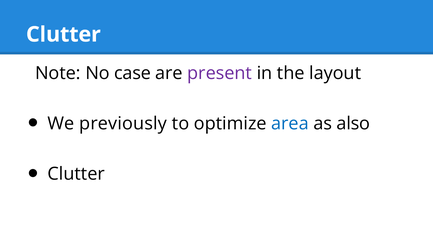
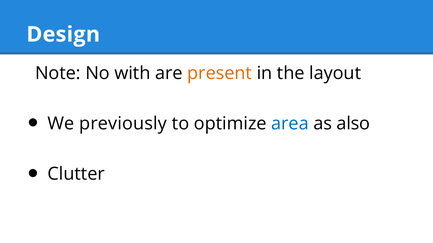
Clutter at (63, 35): Clutter -> Design
case: case -> with
present colour: purple -> orange
